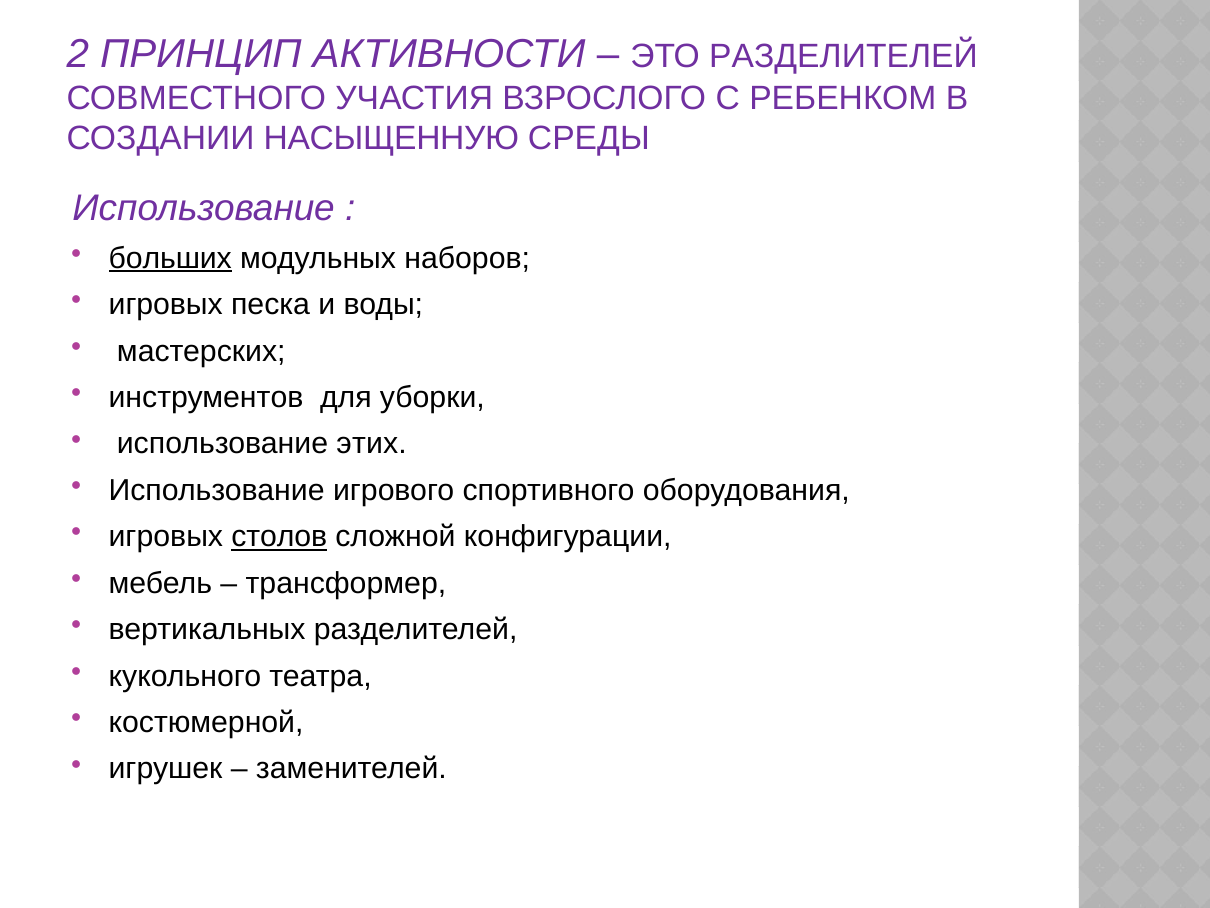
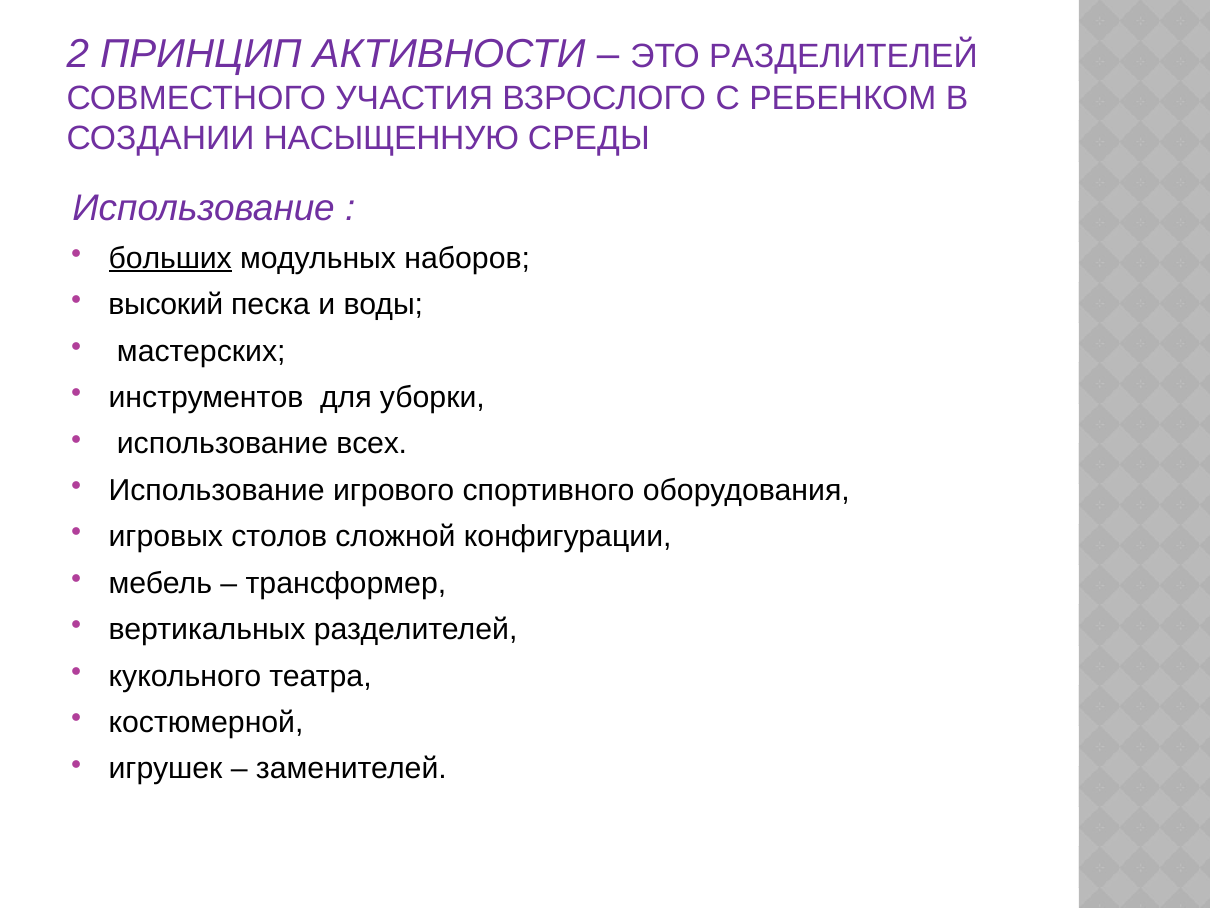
игровых at (166, 304): игровых -> высокий
этих: этих -> всех
столов underline: present -> none
